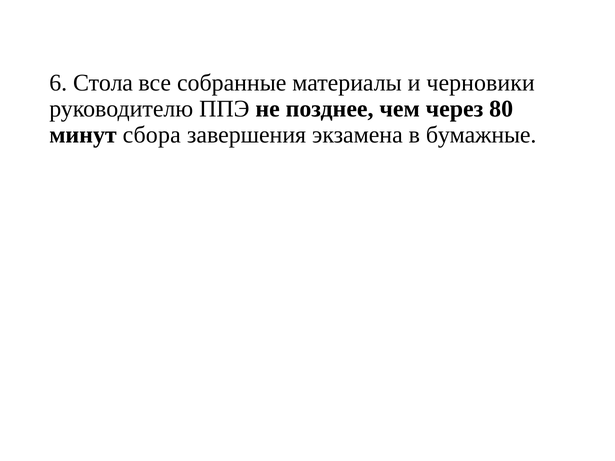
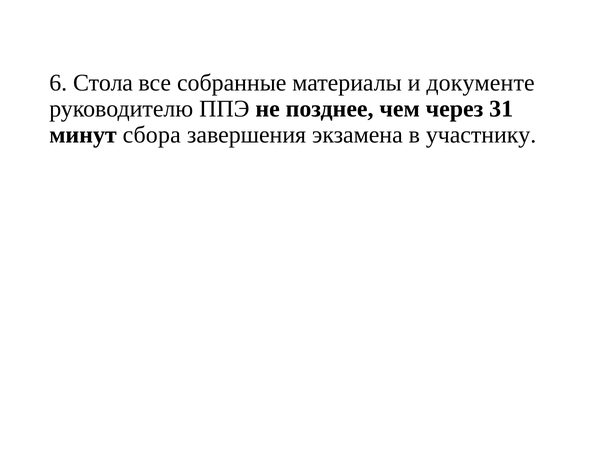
черновики: черновики -> документе
80: 80 -> 31
бумажные: бумажные -> участнику
